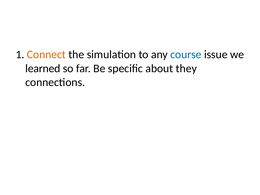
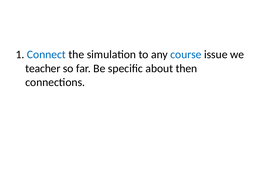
Connect colour: orange -> blue
learned: learned -> teacher
they: they -> then
